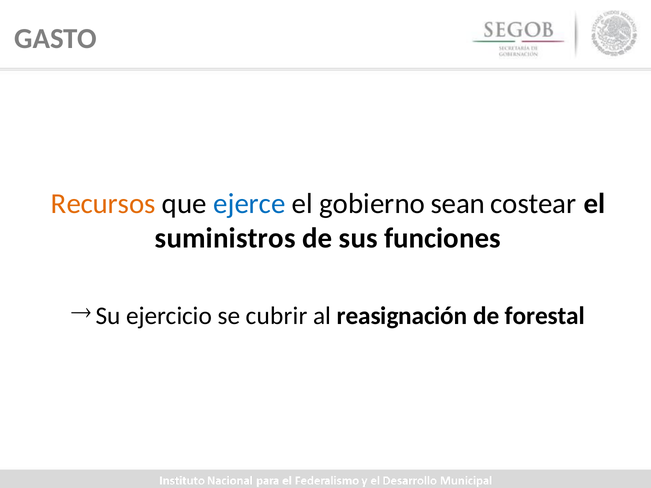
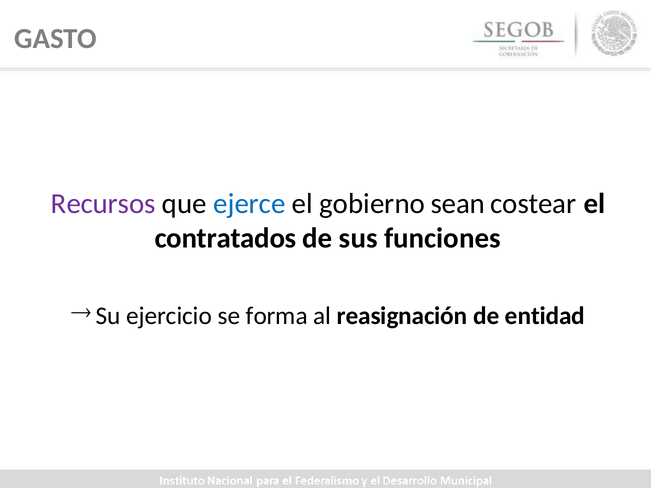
Recursos colour: orange -> purple
suministros: suministros -> contratados
cubrir: cubrir -> forma
forestal: forestal -> entidad
